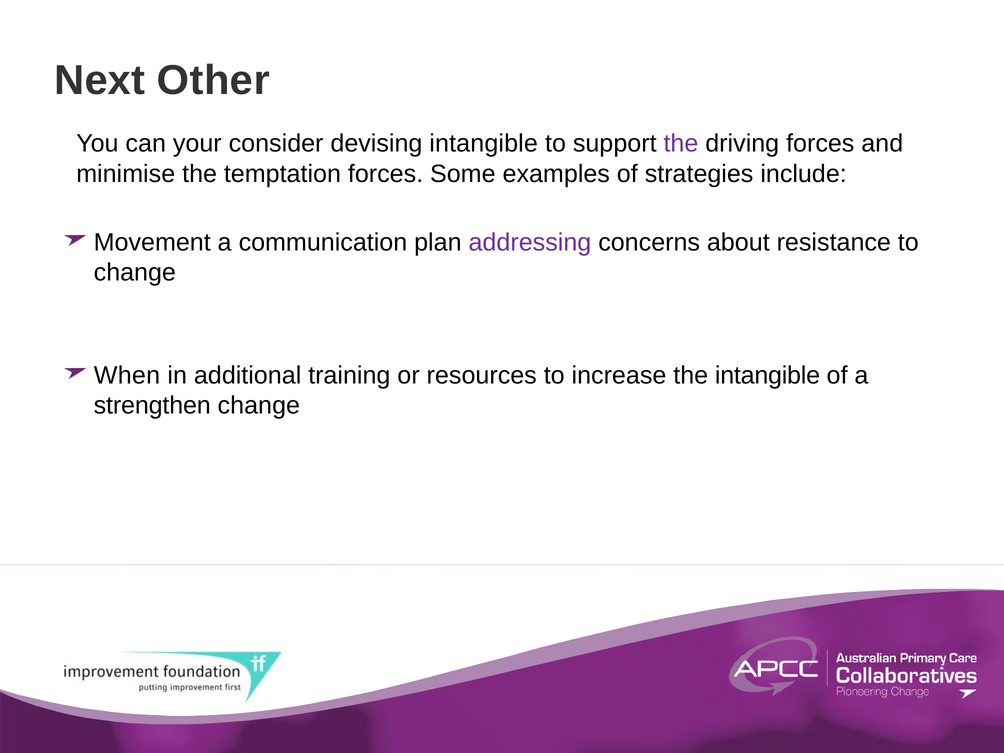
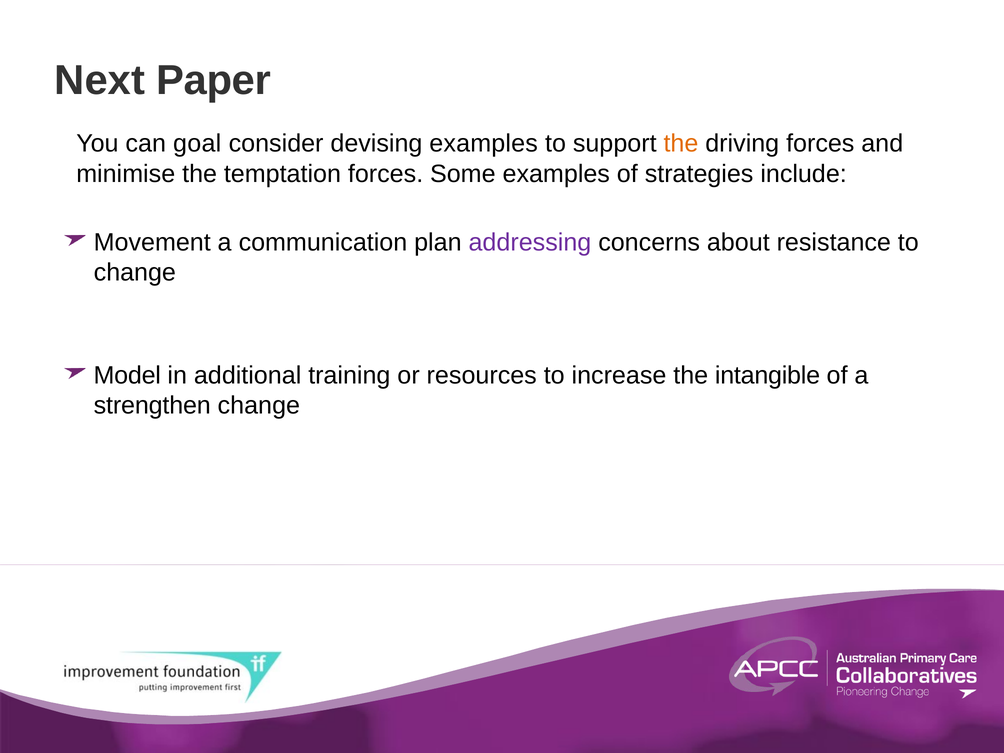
Other: Other -> Paper
your: your -> goal
devising intangible: intangible -> examples
the at (681, 144) colour: purple -> orange
When: When -> Model
